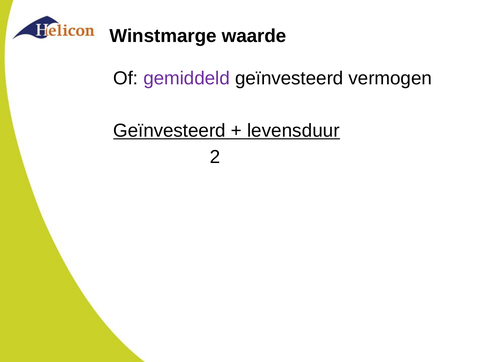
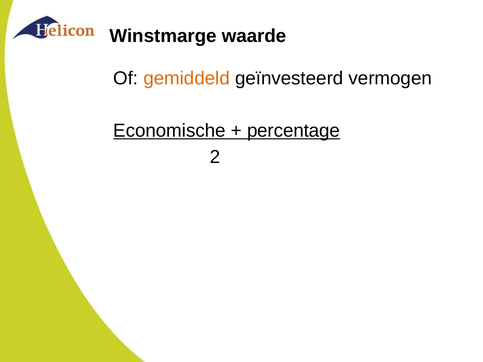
gemiddeld colour: purple -> orange
Geïnvesteerd at (169, 131): Geïnvesteerd -> Economische
levensduur: levensduur -> percentage
